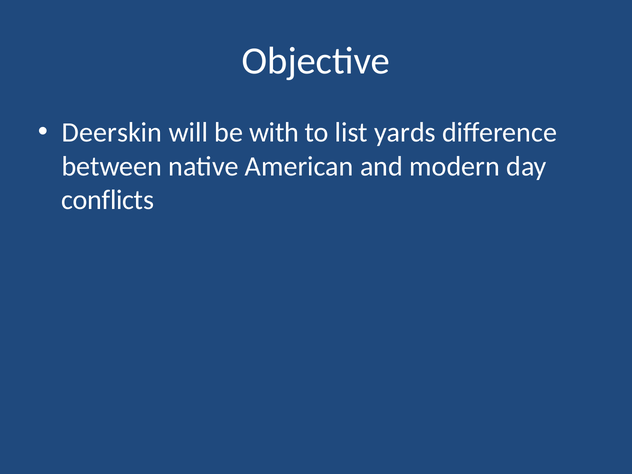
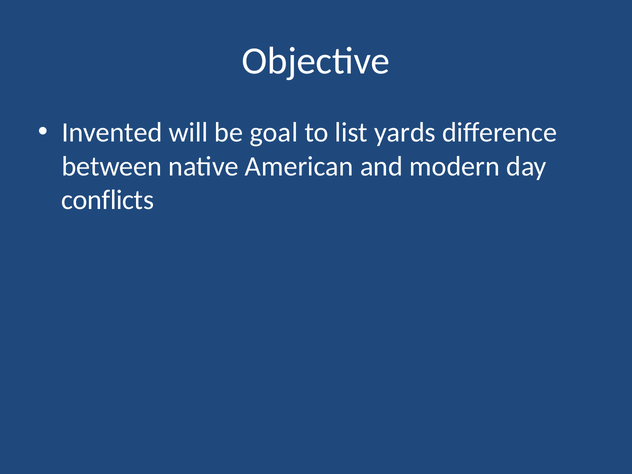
Deerskin: Deerskin -> Invented
with: with -> goal
